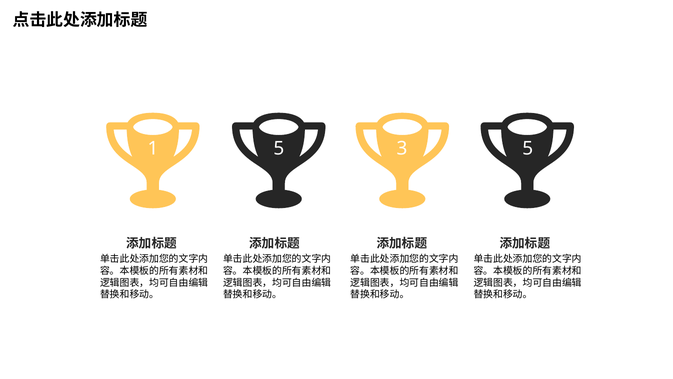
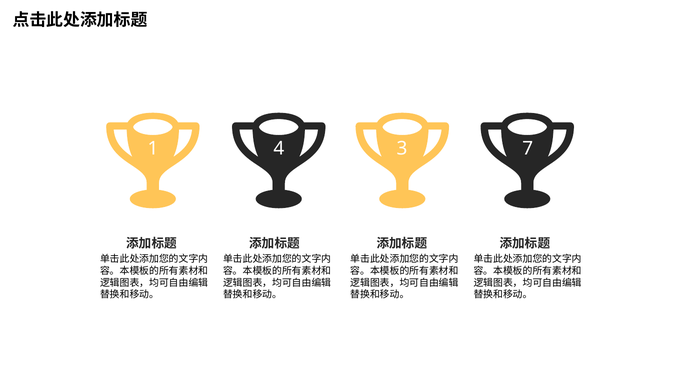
1 5: 5 -> 4
3 5: 5 -> 7
